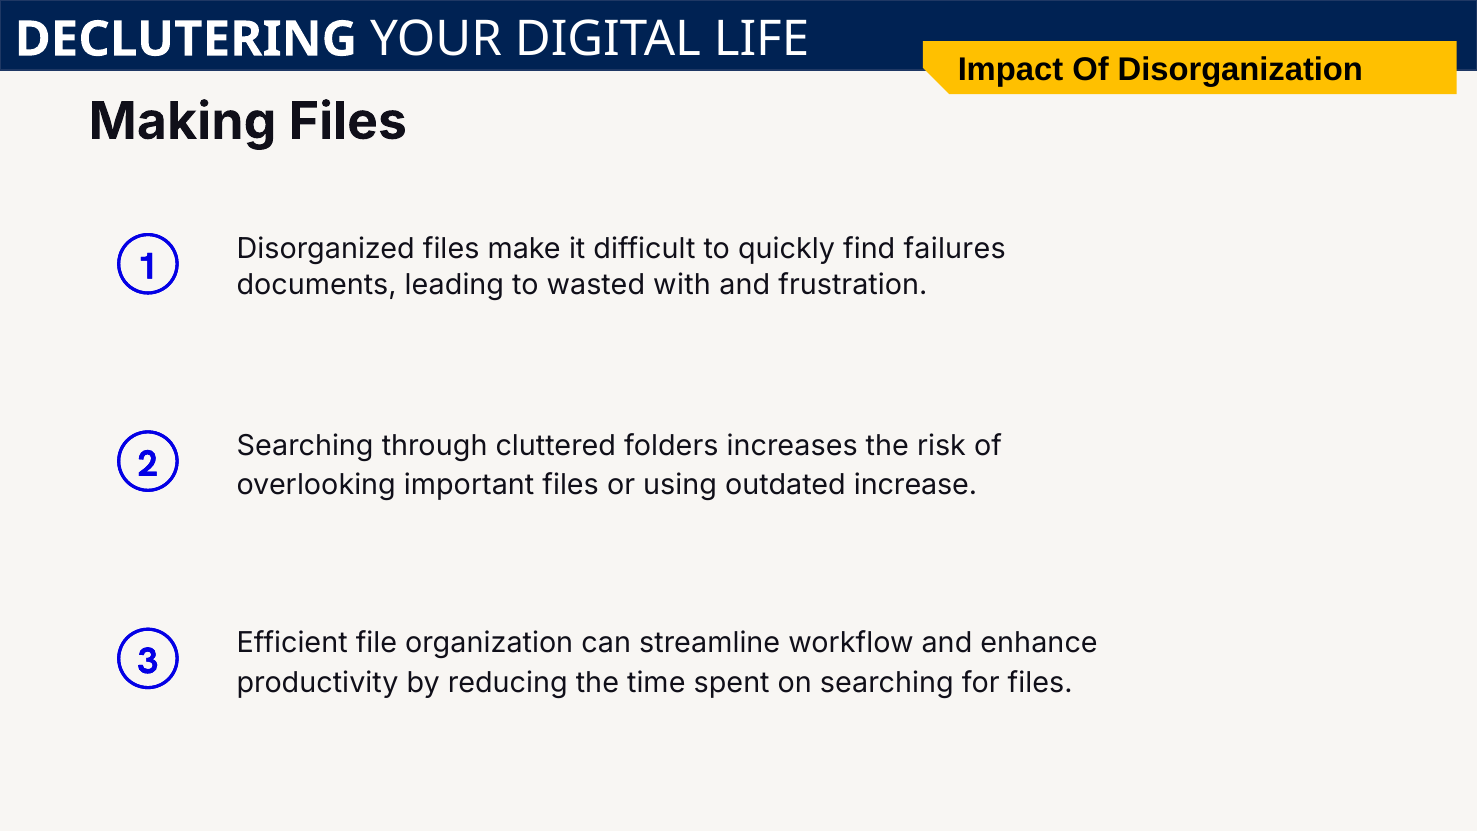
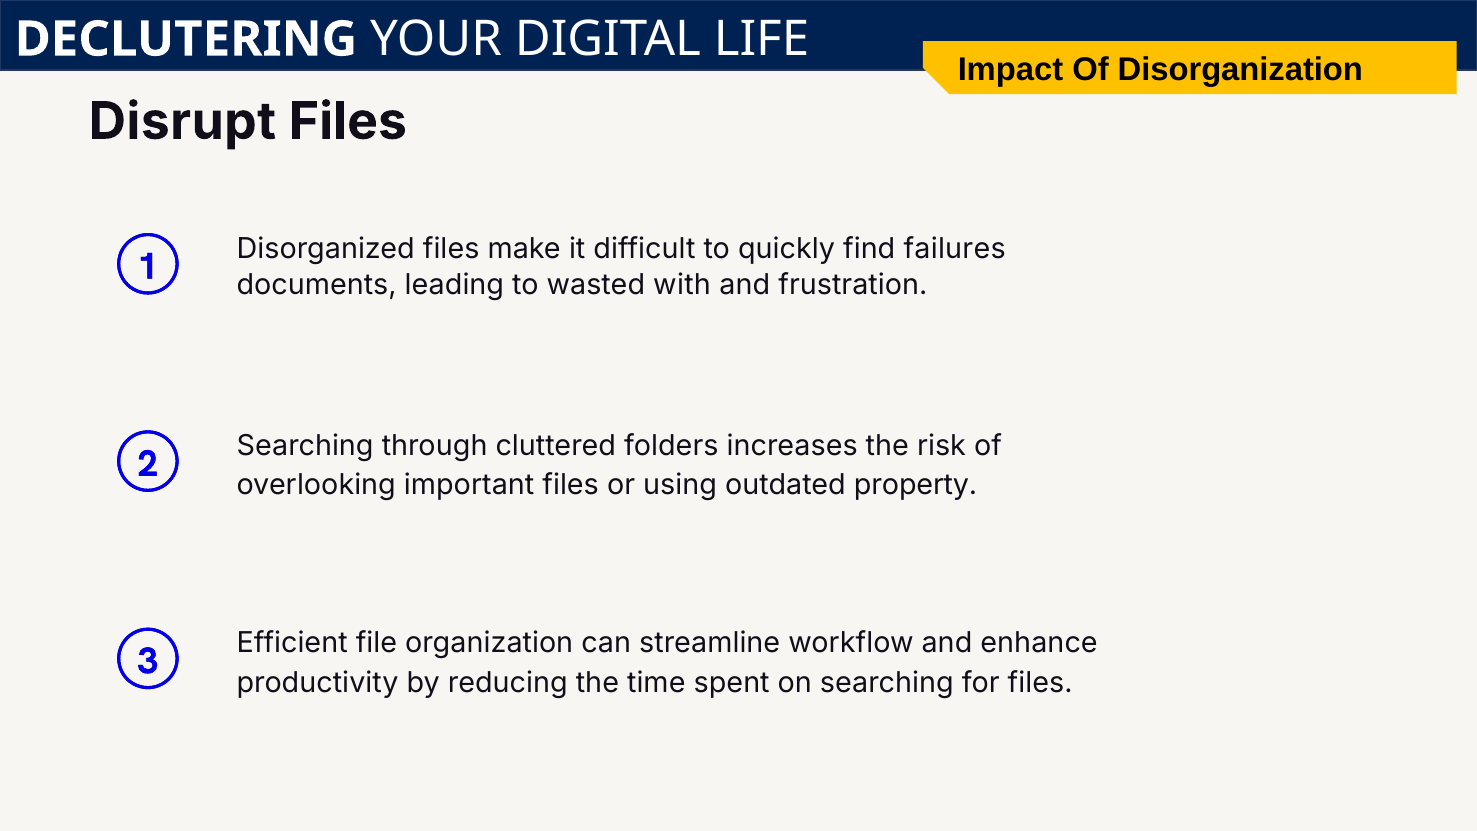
Making: Making -> Disrupt
increase: increase -> property
